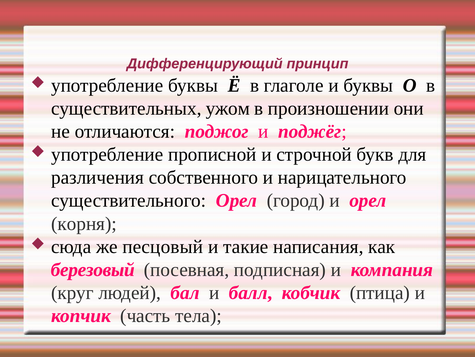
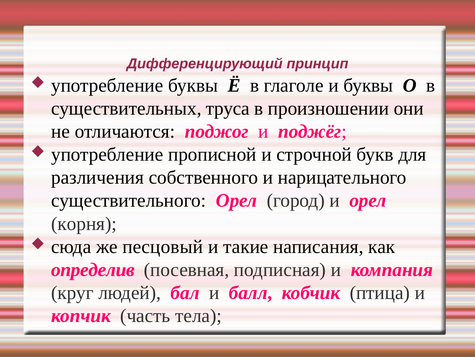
ужом: ужом -> труса
березовый: березовый -> определив
